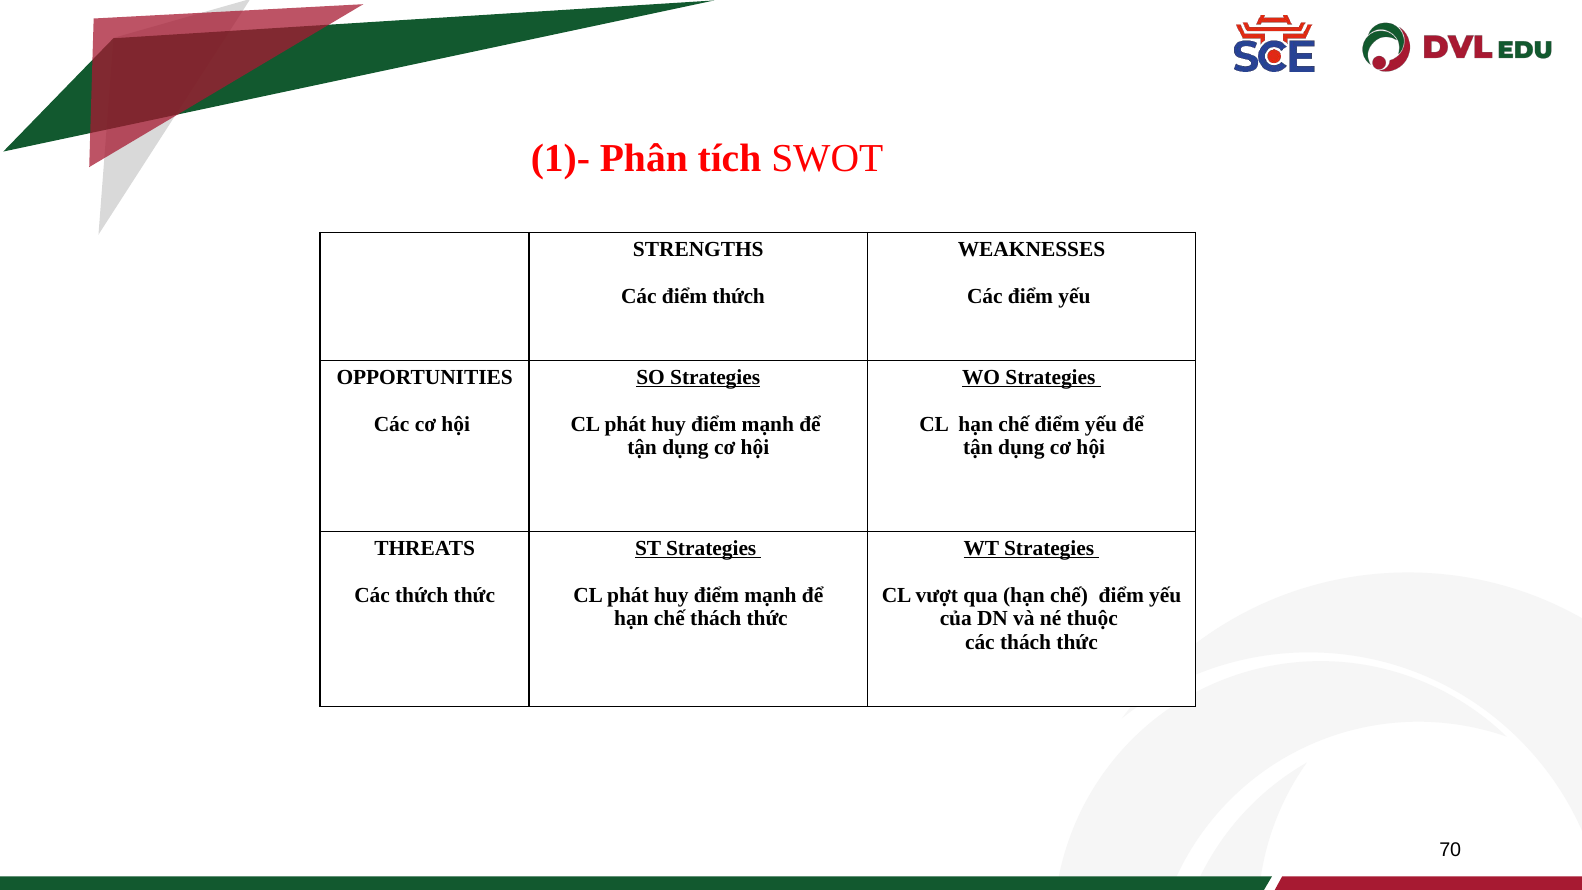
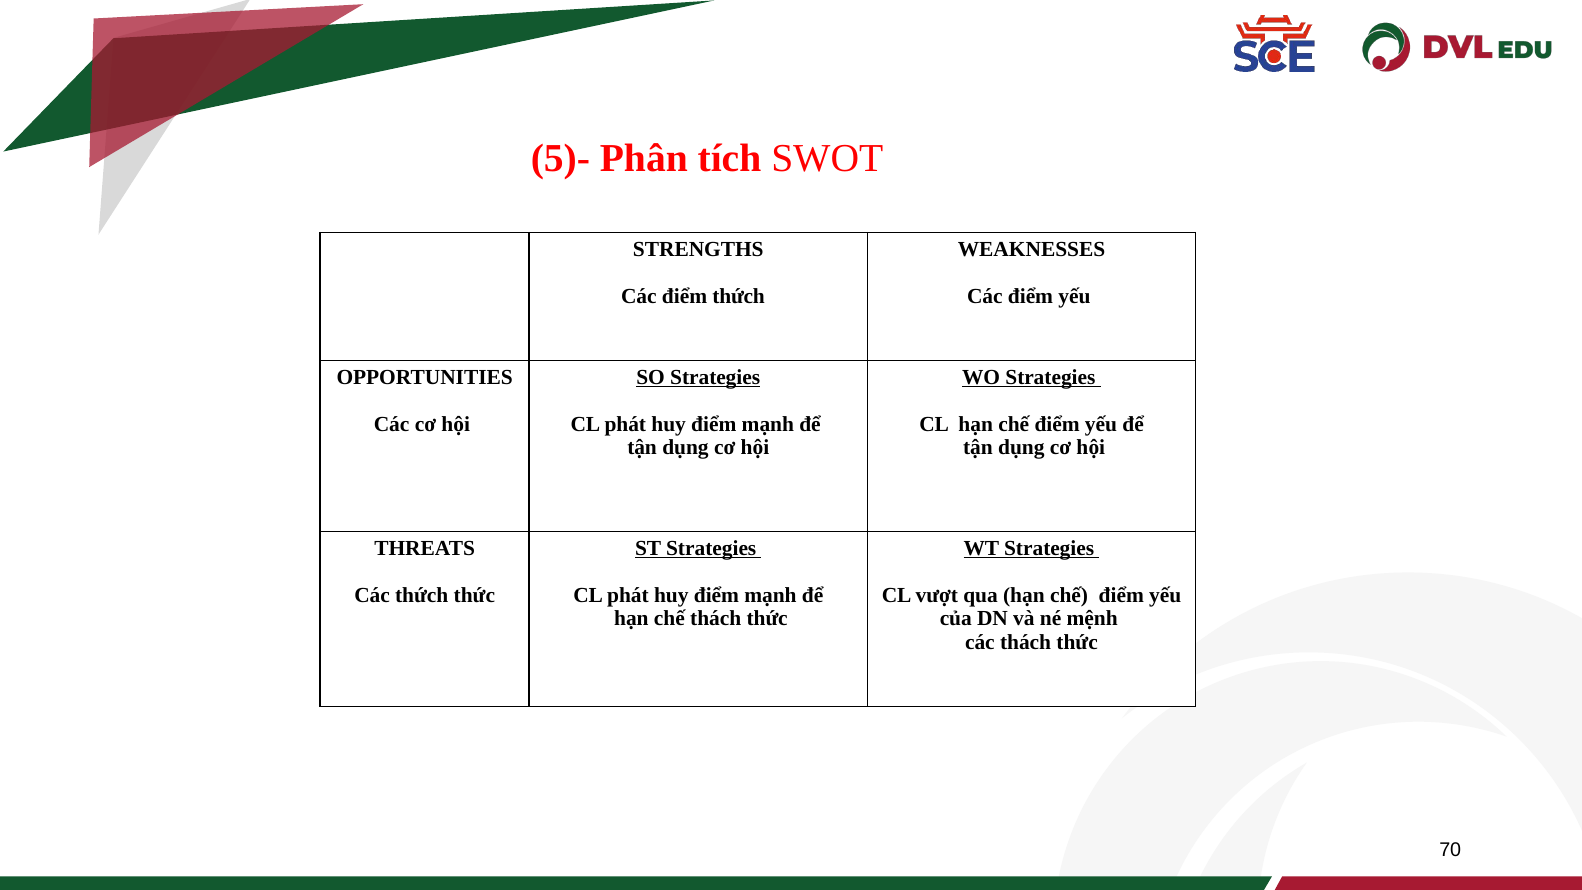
1)-: 1)- -> 5)-
thuộc: thuộc -> mệnh
